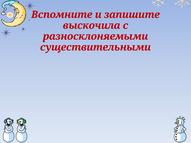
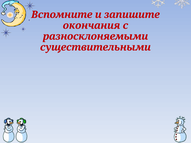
выскочила: выскочила -> окончания
